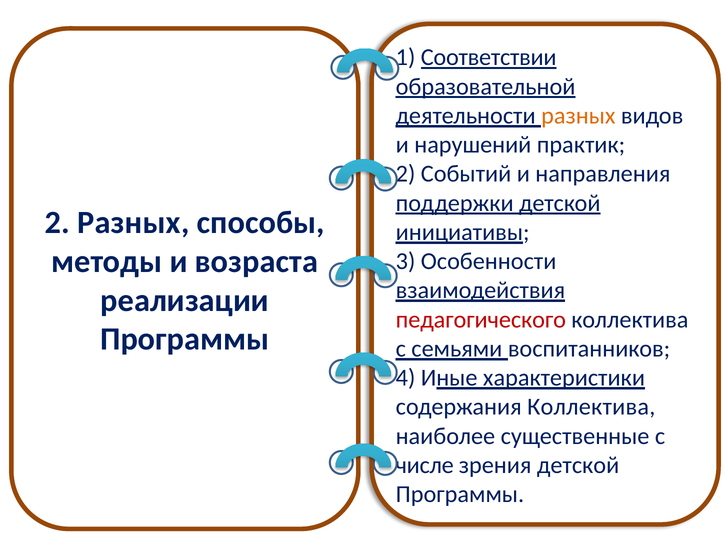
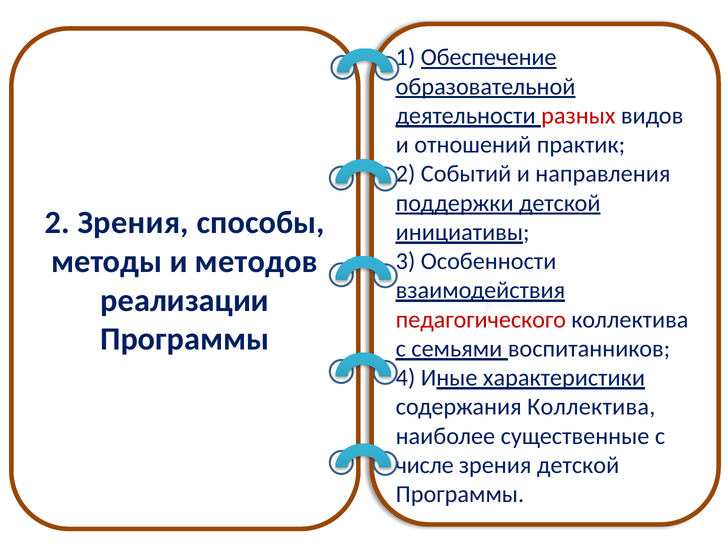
Соответствии: Соответствии -> Обеспечение
разных at (578, 116) colour: orange -> red
нарушений: нарушений -> отношений
2 Разных: Разных -> Зрения
возраста: возраста -> методов
